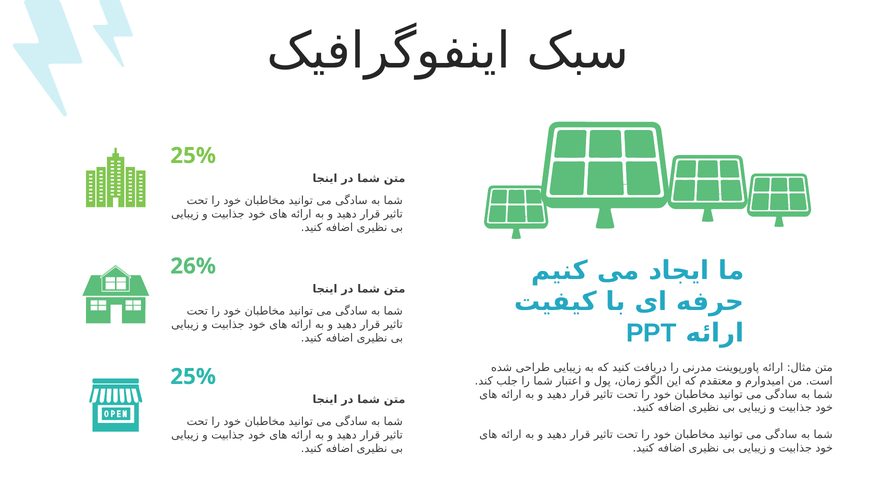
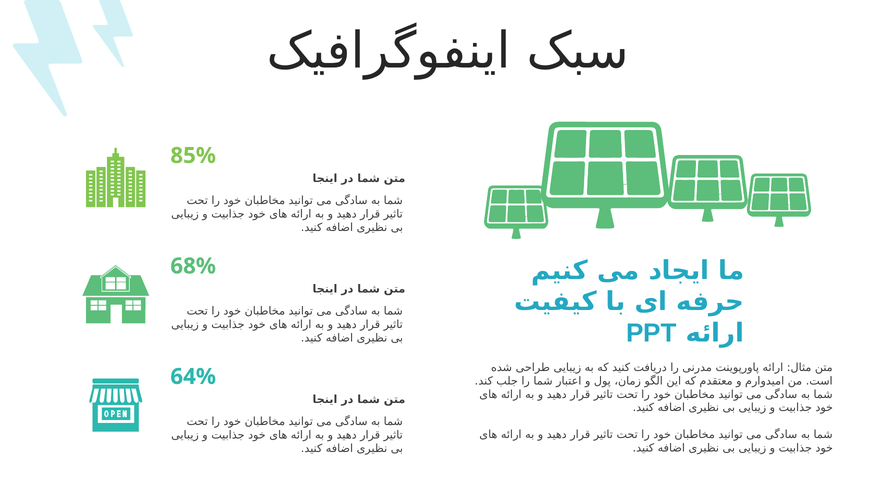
25% at (193, 156): 25% -> 85%
26%: 26% -> 68%
25% at (193, 377): 25% -> 64%
